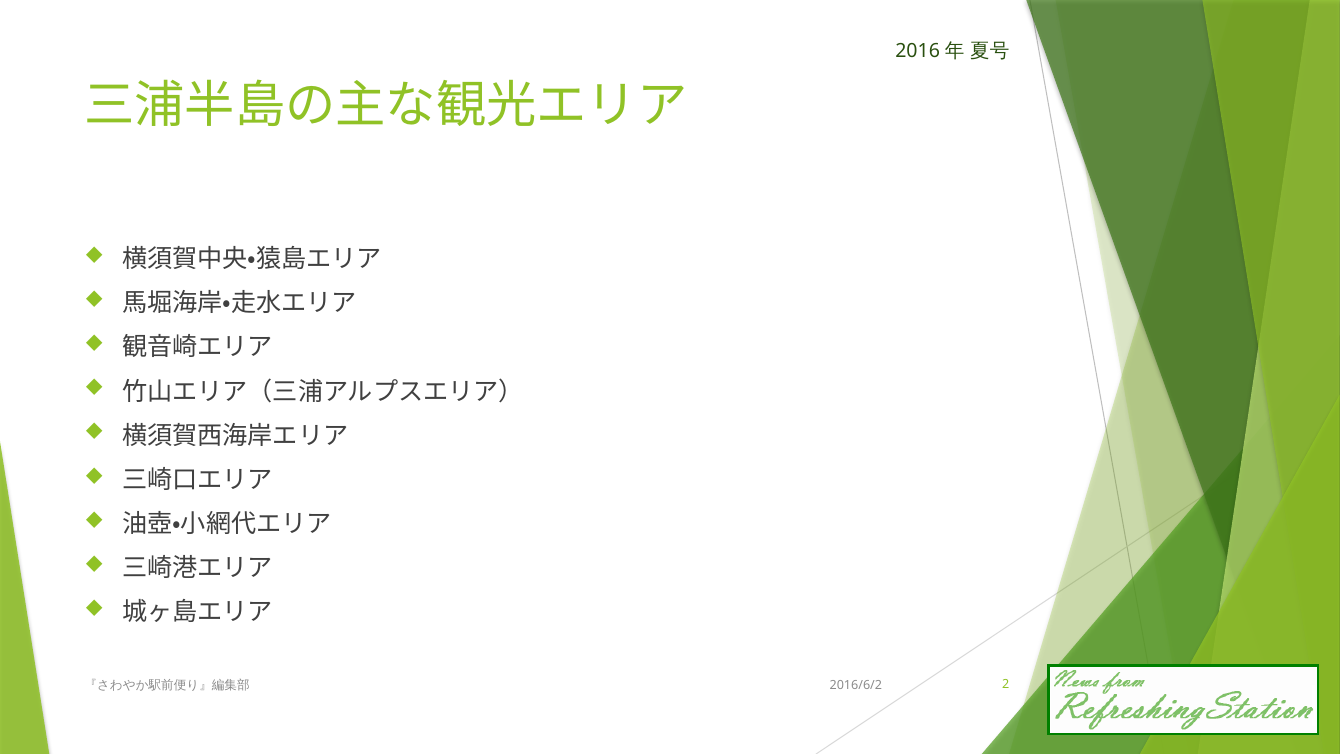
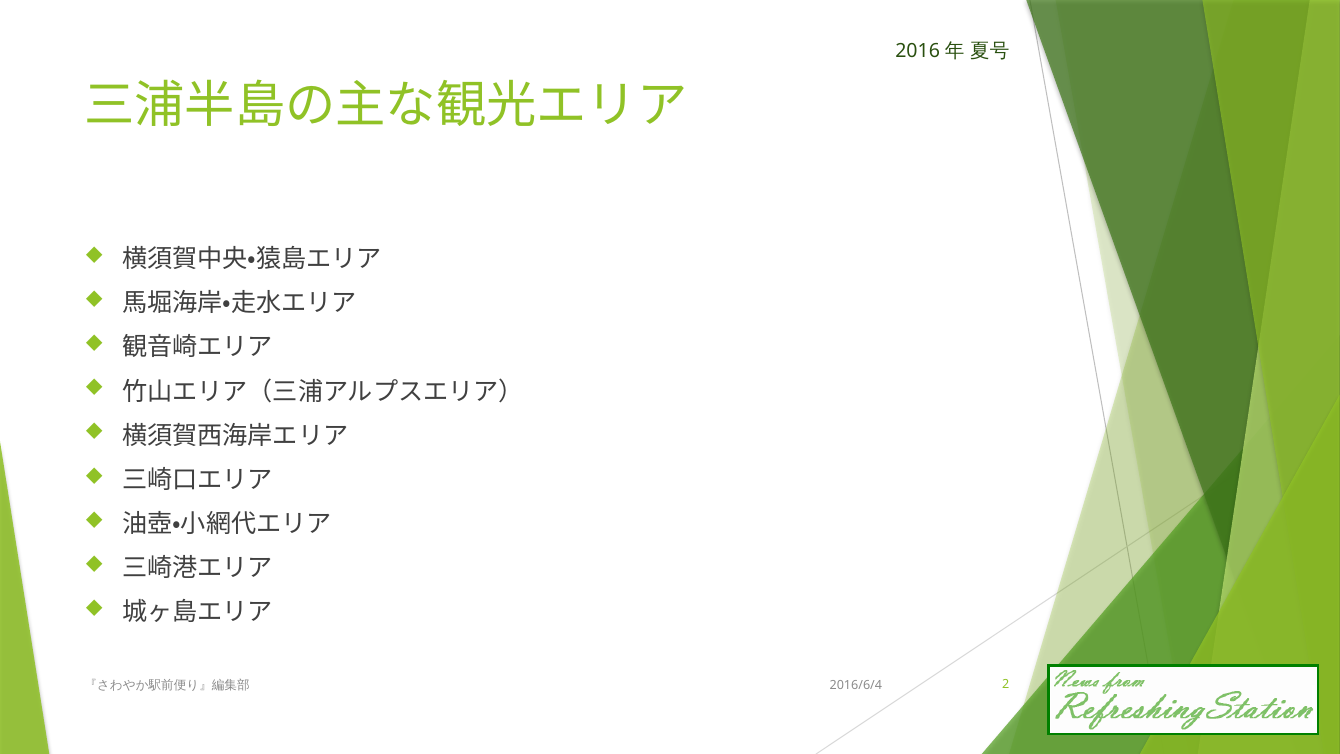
2016/6/2: 2016/6/2 -> 2016/6/4
